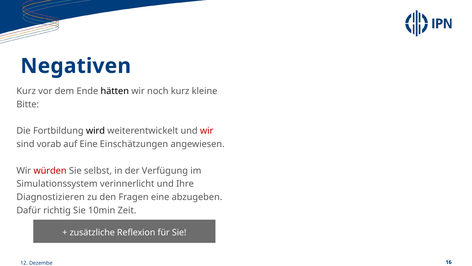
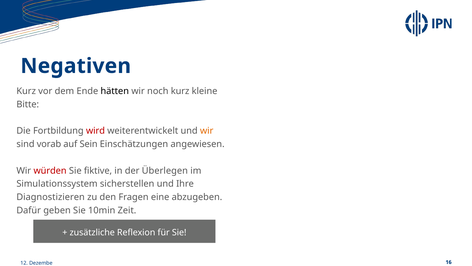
wird colour: black -> red
wir at (207, 131) colour: red -> orange
auf Eine: Eine -> Sein
selbst: selbst -> fiktive
Verfügung: Verfügung -> Überlegen
verinnerlicht: verinnerlicht -> sicherstellen
richtig: richtig -> geben
